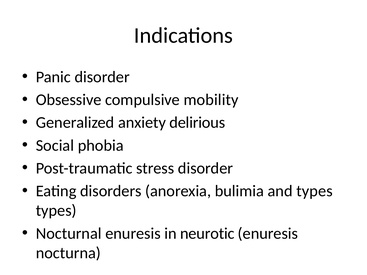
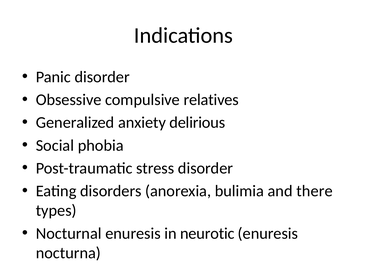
mobility: mobility -> relatives
and types: types -> there
